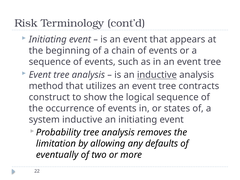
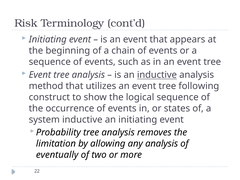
contracts: contracts -> following
any defaults: defaults -> analysis
